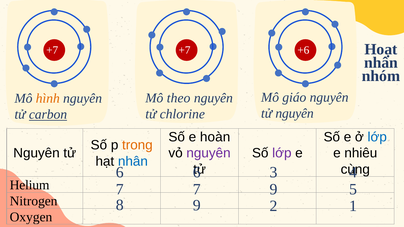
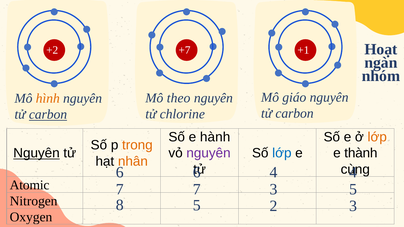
+7 at (52, 50): +7 -> +2
+6: +6 -> +1
nhân at (381, 63): nhân -> ngàn
nguyên at (295, 114): nguyên -> carbon
hoàn: hoàn -> hành
lớp at (377, 137) colour: blue -> orange
Nguyên at (36, 153) underline: none -> present
lớp at (282, 153) colour: purple -> blue
nhiêu: nhiêu -> thành
nhân at (133, 161) colour: blue -> orange
3 at (273, 172): 3 -> 4
Helium: Helium -> Atomic
7 9: 9 -> 3
8 9: 9 -> 5
2 1: 1 -> 3
